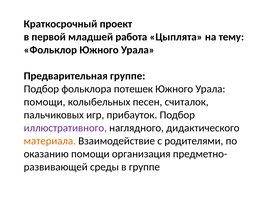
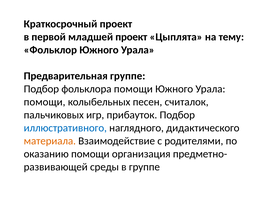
младшей работа: работа -> проект
фольклора потешек: потешек -> помощи
иллюстративного colour: purple -> blue
